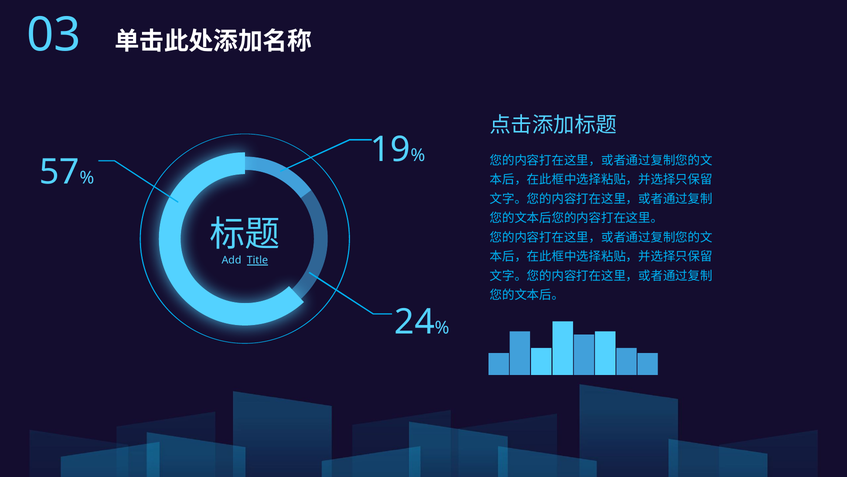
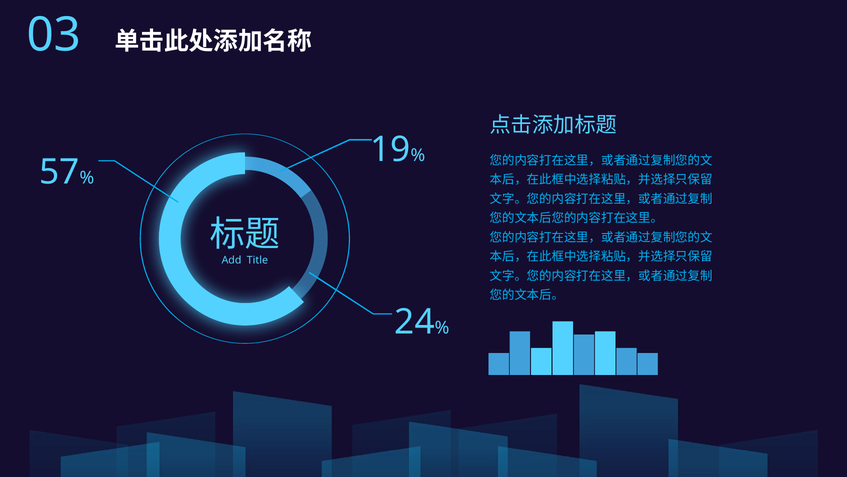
Title underline: present -> none
